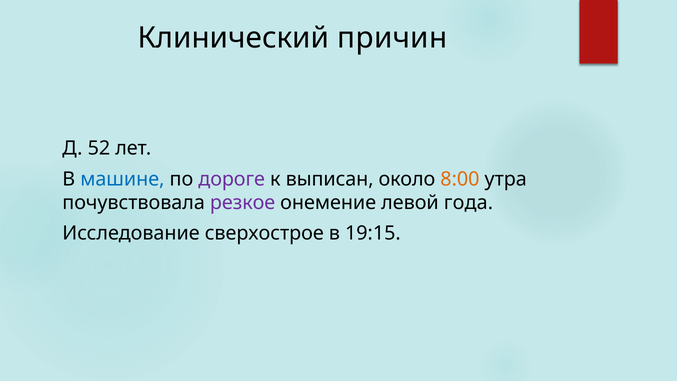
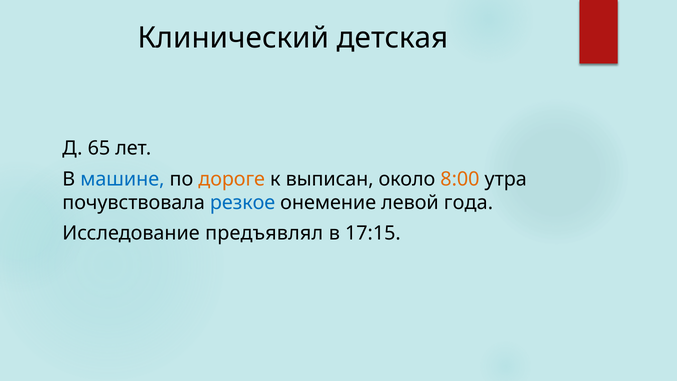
причин: причин -> детская
52: 52 -> 65
дороге colour: purple -> orange
резкое colour: purple -> blue
сверхострое: сверхострое -> предъявлял
19:15: 19:15 -> 17:15
